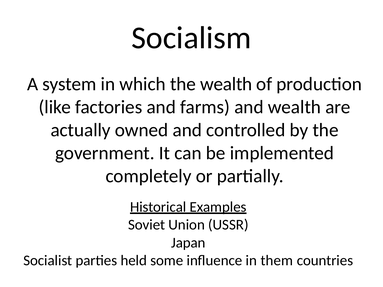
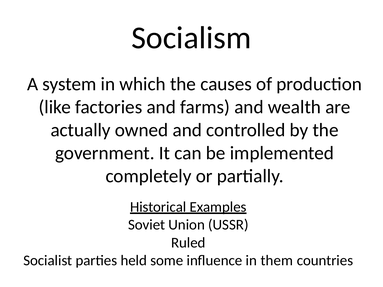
the wealth: wealth -> causes
Japan: Japan -> Ruled
